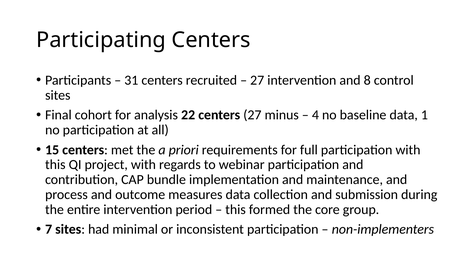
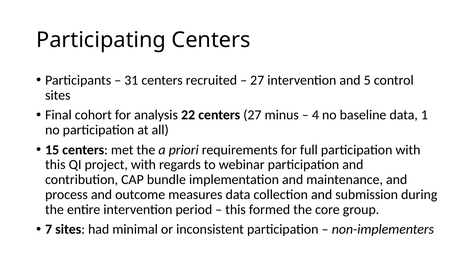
8: 8 -> 5
